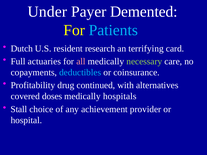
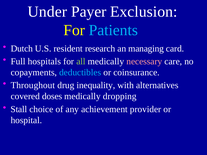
Demented: Demented -> Exclusion
terrifying: terrifying -> managing
actuaries: actuaries -> hospitals
all colour: pink -> light green
necessary colour: light green -> pink
Profitability: Profitability -> Throughout
continued: continued -> inequality
hospitals: hospitals -> dropping
